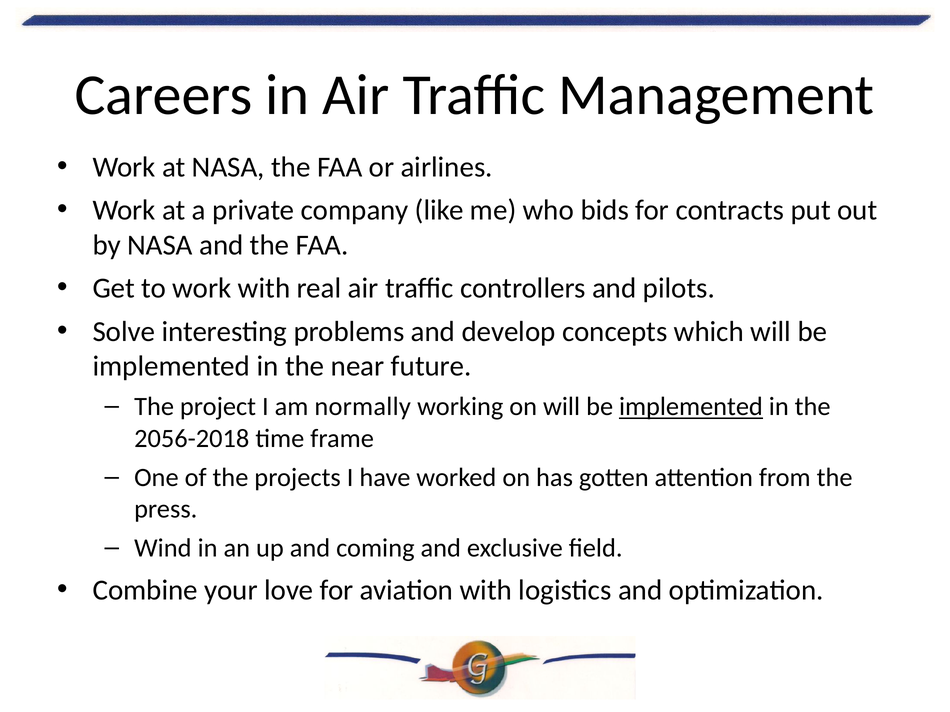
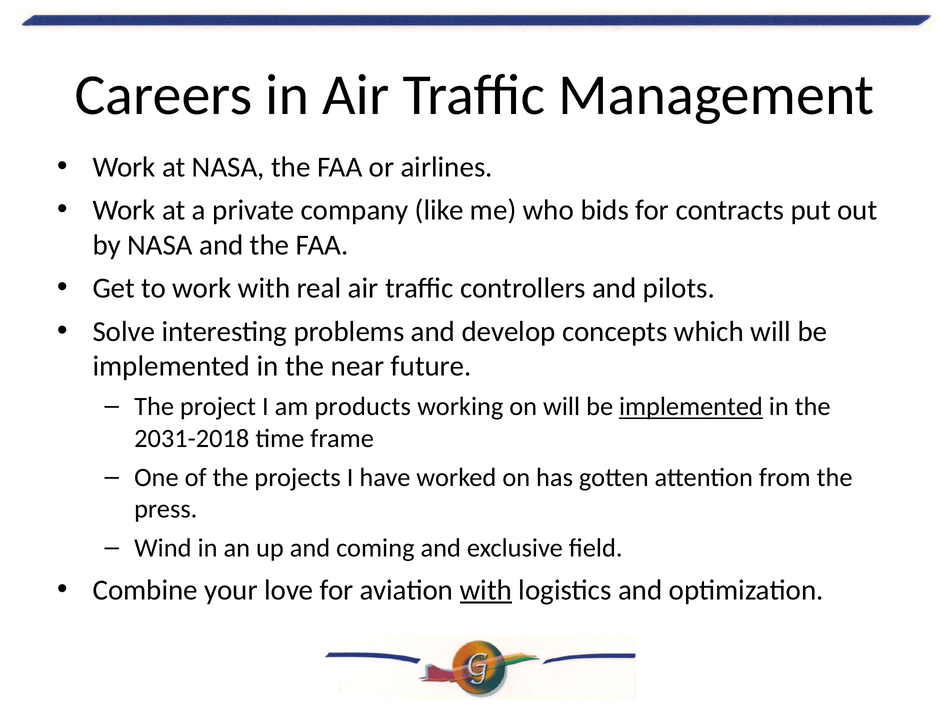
normally: normally -> products
2056-2018: 2056-2018 -> 2031-2018
with at (486, 590) underline: none -> present
